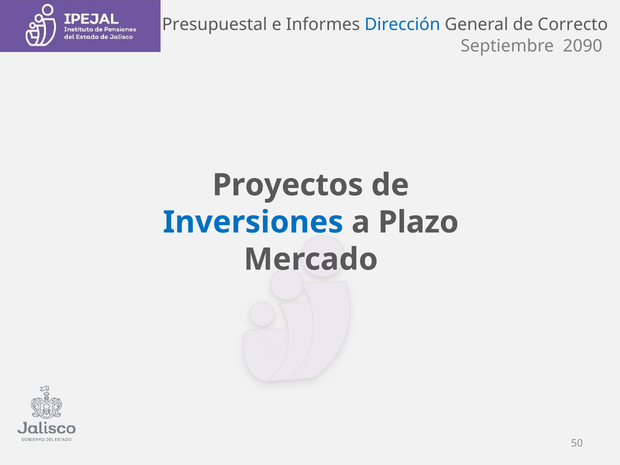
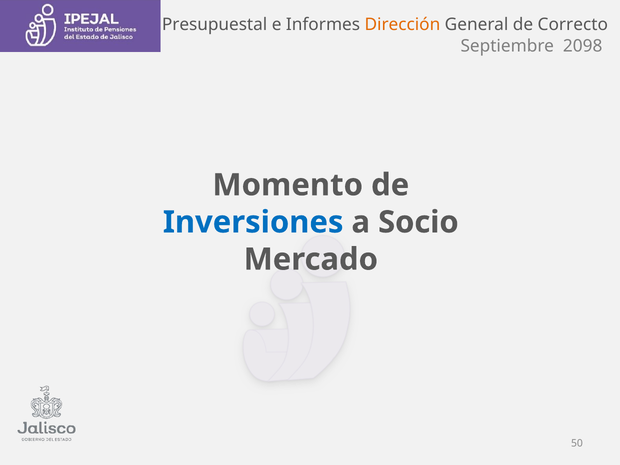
Dirección colour: blue -> orange
2090: 2090 -> 2098
Proyectos: Proyectos -> Momento
Plazo: Plazo -> Socio
